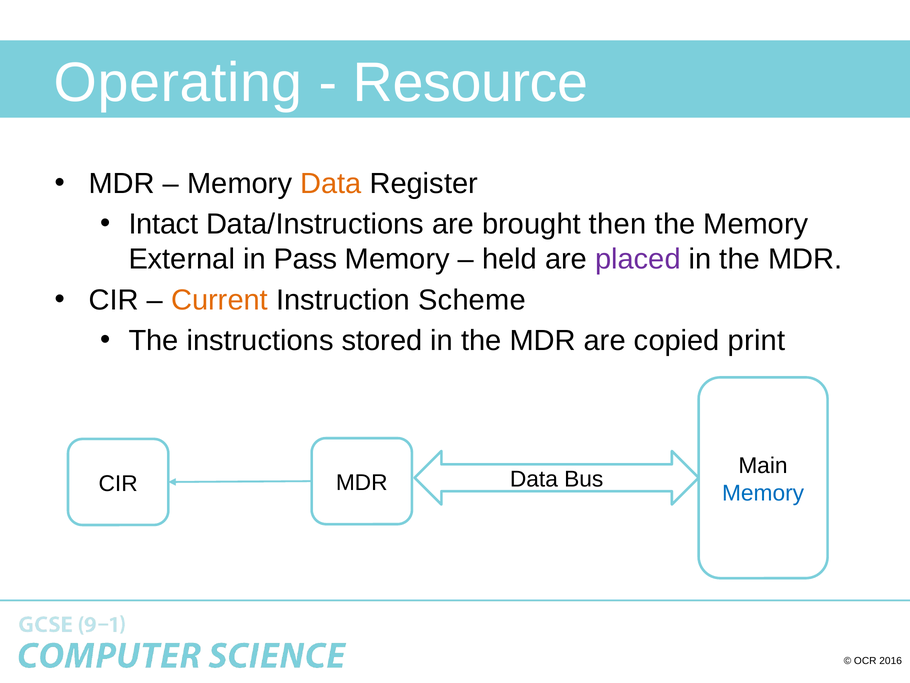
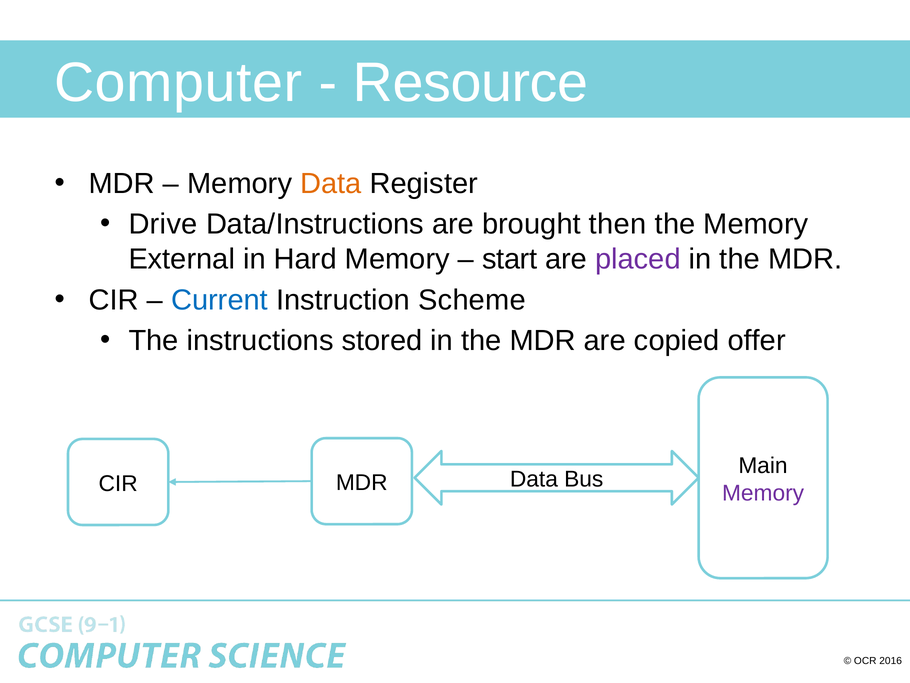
Operating: Operating -> Computer
Intact: Intact -> Drive
Pass: Pass -> Hard
held: held -> start
Current colour: orange -> blue
print: print -> offer
Memory at (763, 493) colour: blue -> purple
